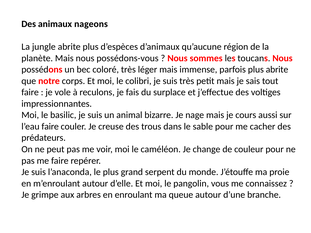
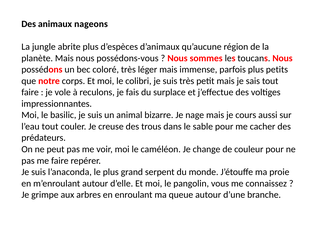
plus abrite: abrite -> petits
l’eau faire: faire -> tout
